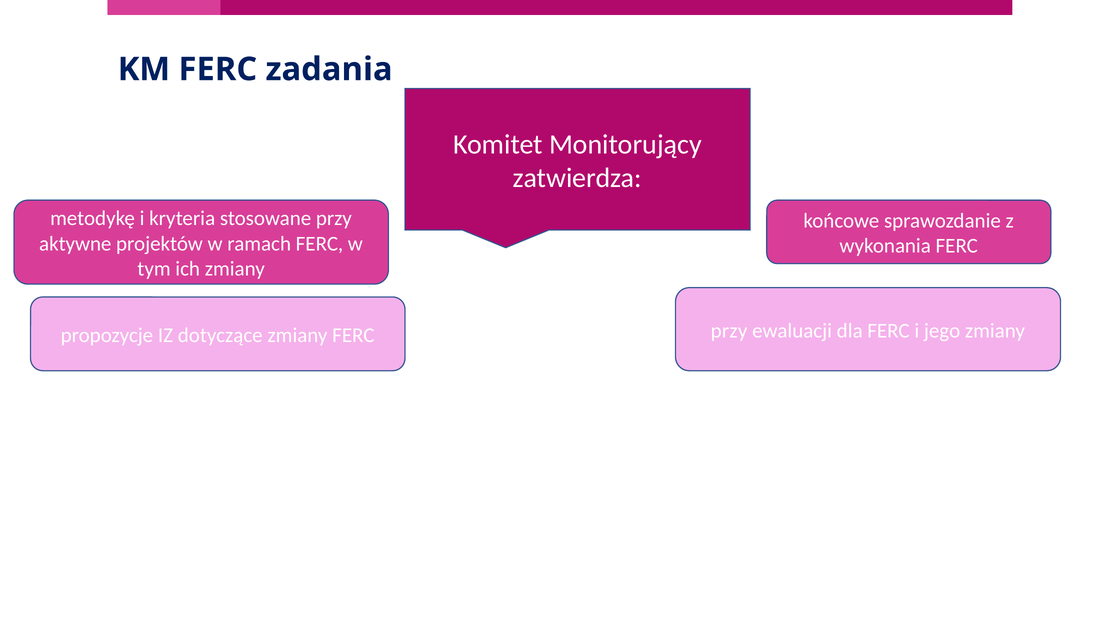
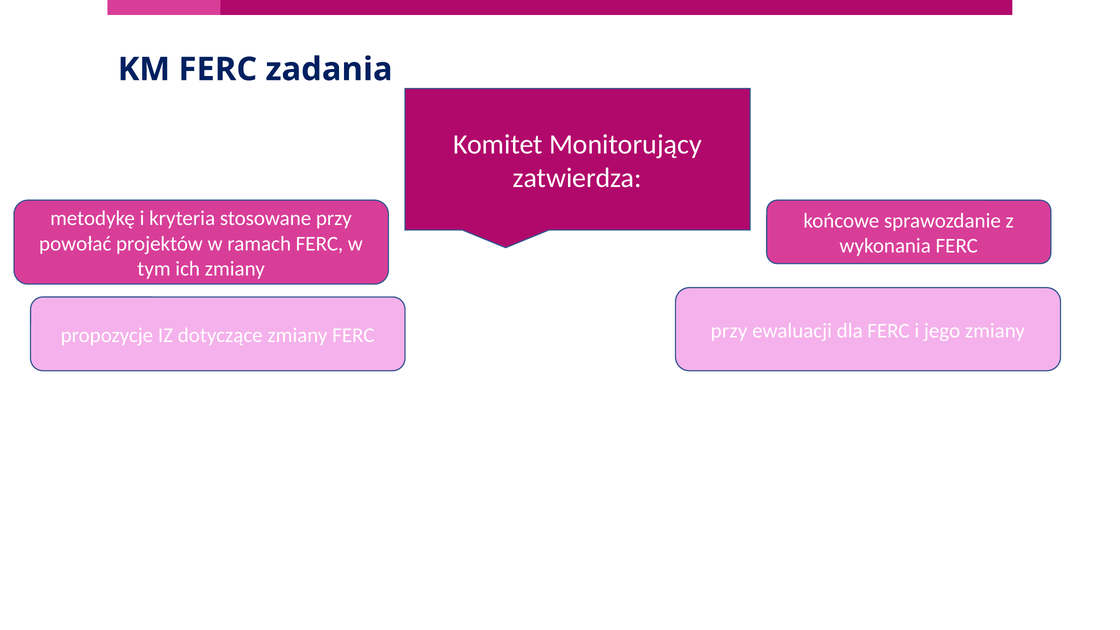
aktywne: aktywne -> powołać
